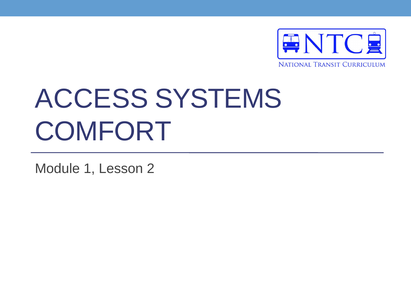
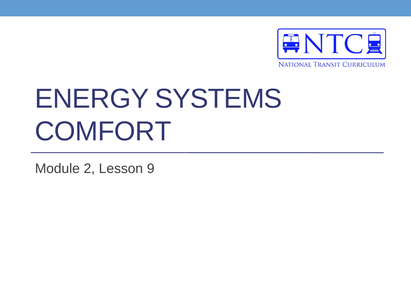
ACCESS: ACCESS -> ENERGY
1: 1 -> 2
2: 2 -> 9
